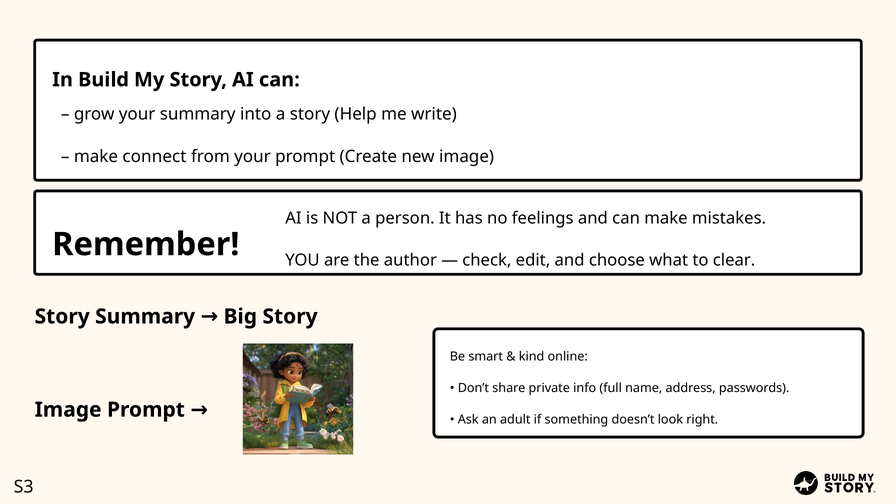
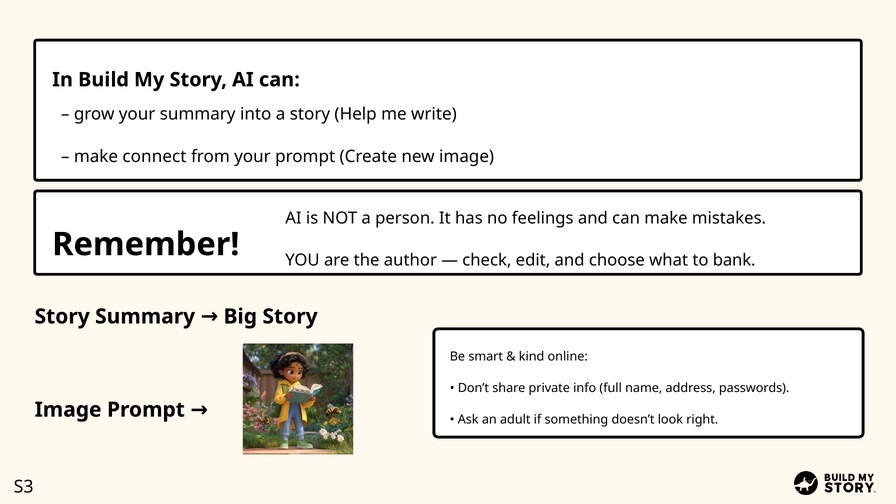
clear: clear -> bank
